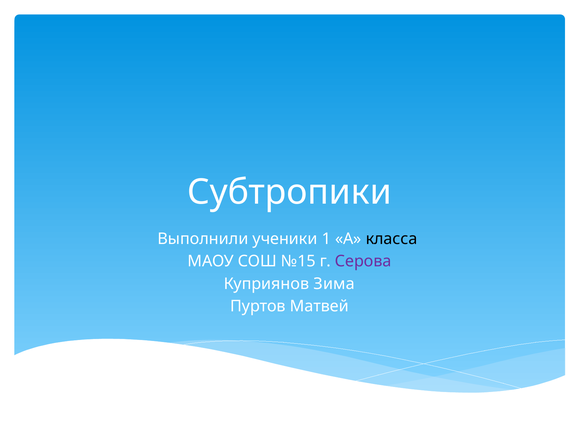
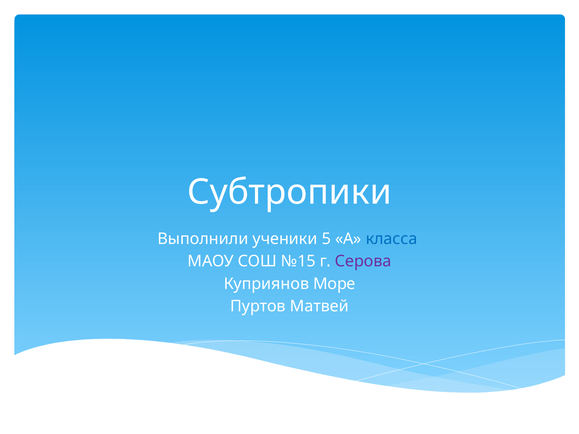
1: 1 -> 5
класса colour: black -> blue
Зима: Зима -> Море
